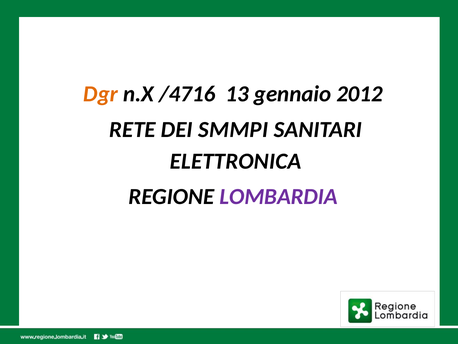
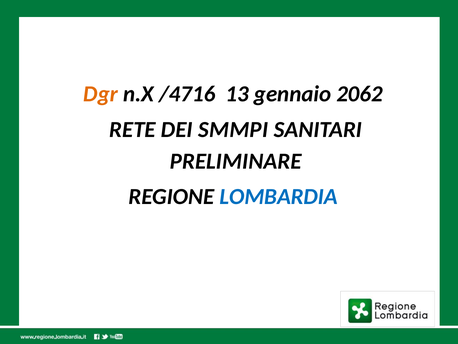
2012: 2012 -> 2062
ELETTRONICA: ELETTRONICA -> PRELIMINARE
LOMBARDIA colour: purple -> blue
